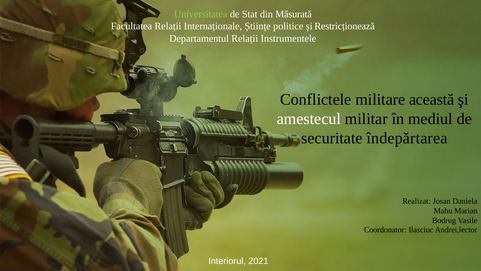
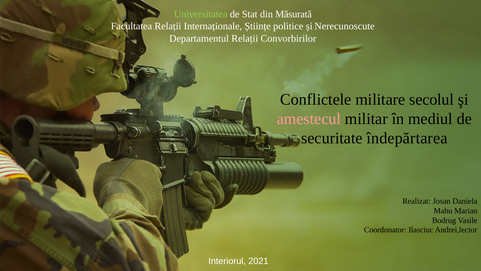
Restricționează: Restricționează -> Nerecunoscute
Instrumentele: Instrumentele -> Convorbirilor
această: această -> secolul
amestecul colour: white -> pink
